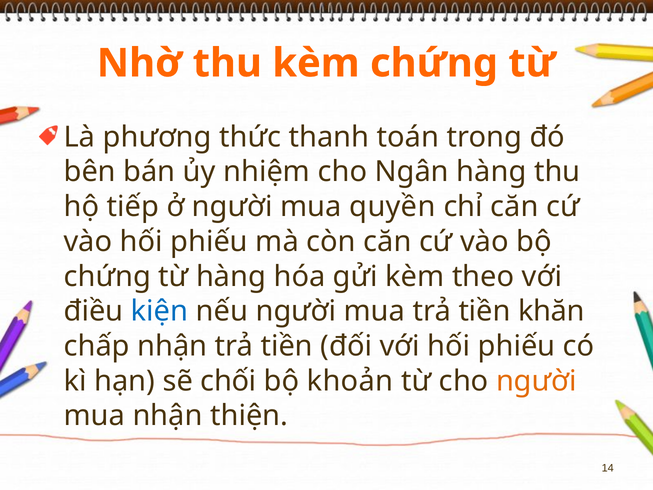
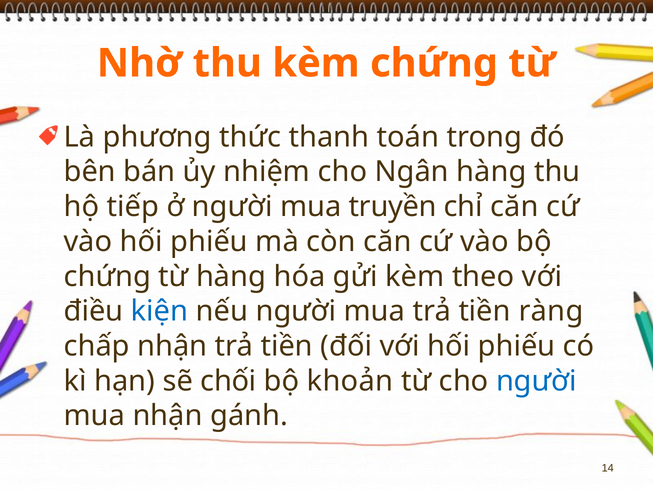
quyền: quyền -> truyền
khăn: khăn -> ràng
người at (536, 381) colour: orange -> blue
thiện: thiện -> gánh
